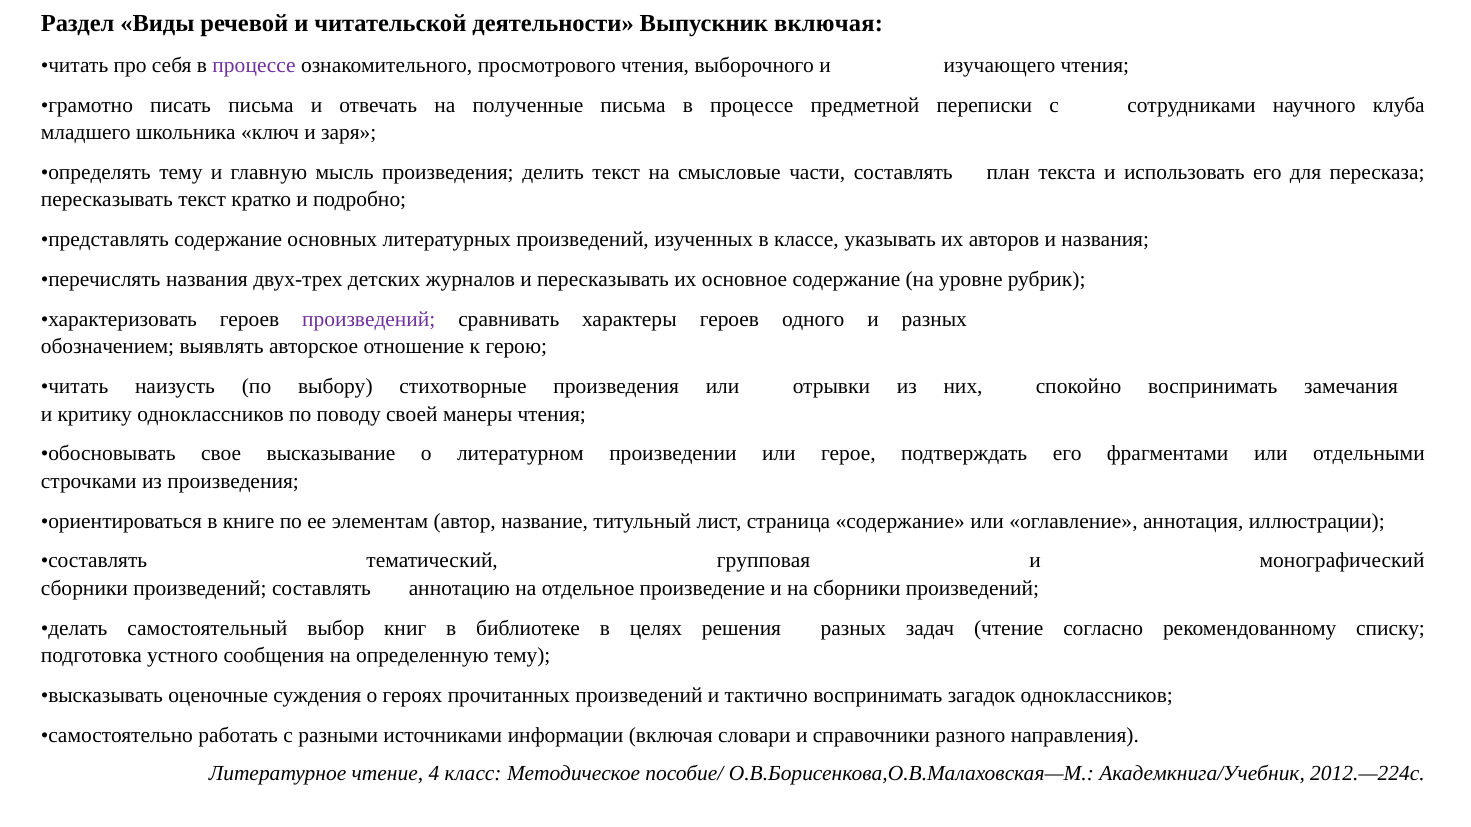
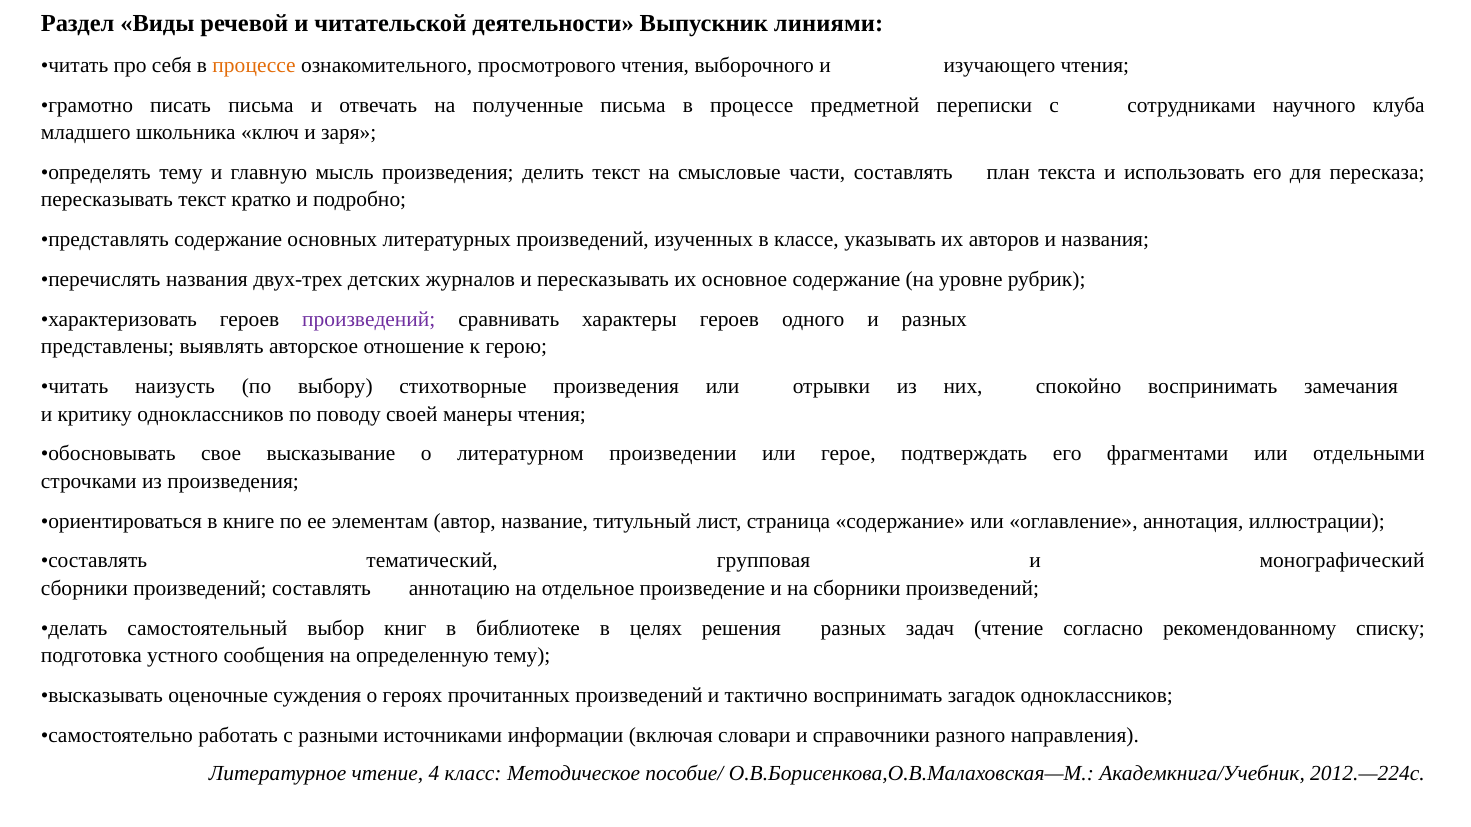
Выпускник включая: включая -> линиями
процессе at (254, 65) colour: purple -> orange
обозначением: обозначением -> представлены
